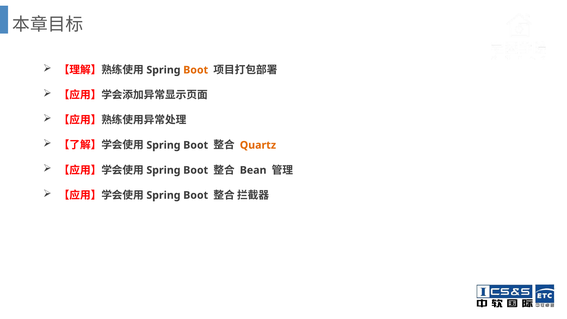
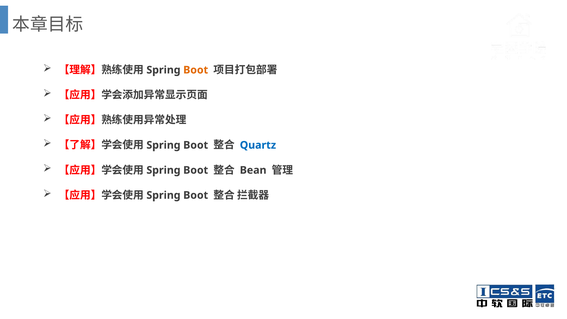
Quartz colour: orange -> blue
